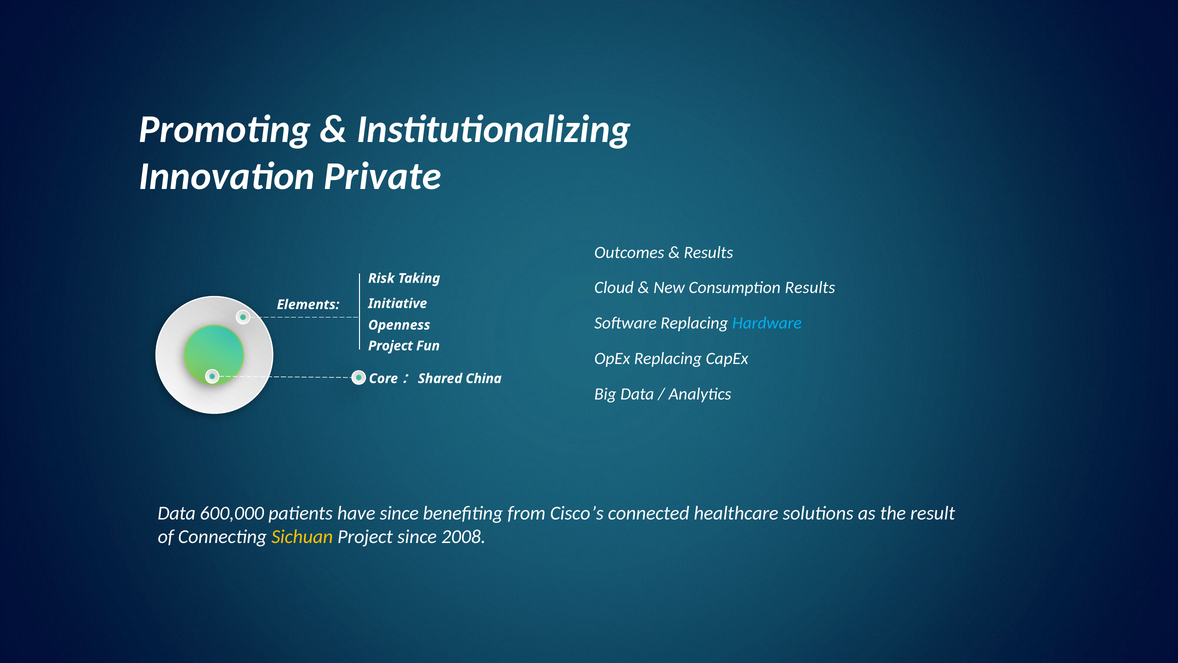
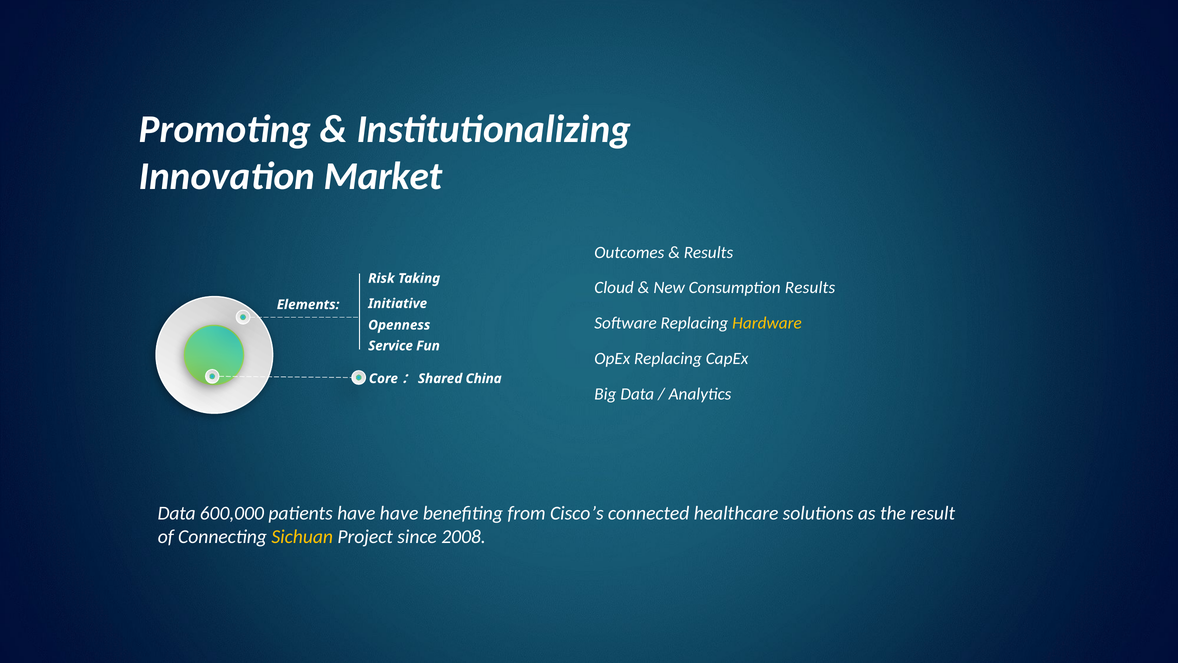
Private: Private -> Market
Hardware colour: light blue -> yellow
Project at (391, 346): Project -> Service
have since: since -> have
